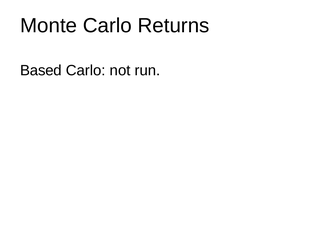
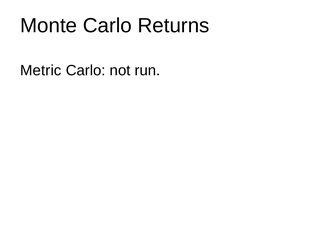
Based: Based -> Metric
